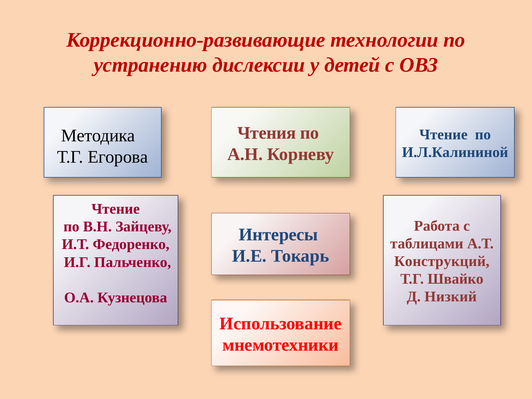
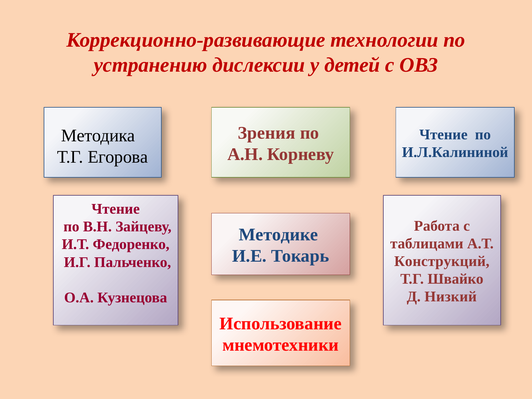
Чтения: Чтения -> Зрения
Интересы: Интересы -> Методике
